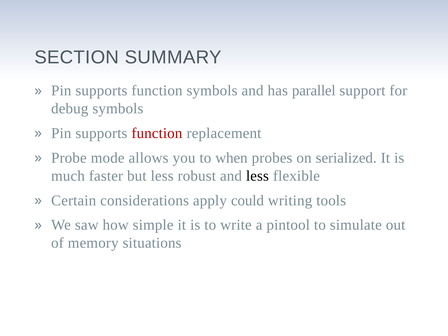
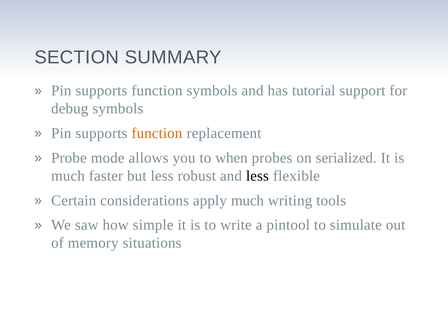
parallel: parallel -> tutorial
function at (157, 133) colour: red -> orange
apply could: could -> much
